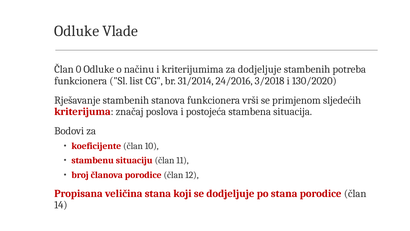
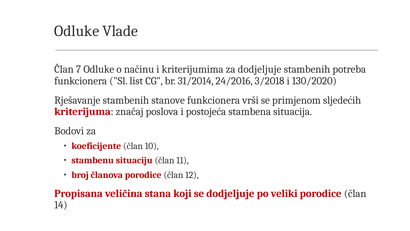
0: 0 -> 7
stanova: stanova -> stanove
po stana: stana -> veliki
